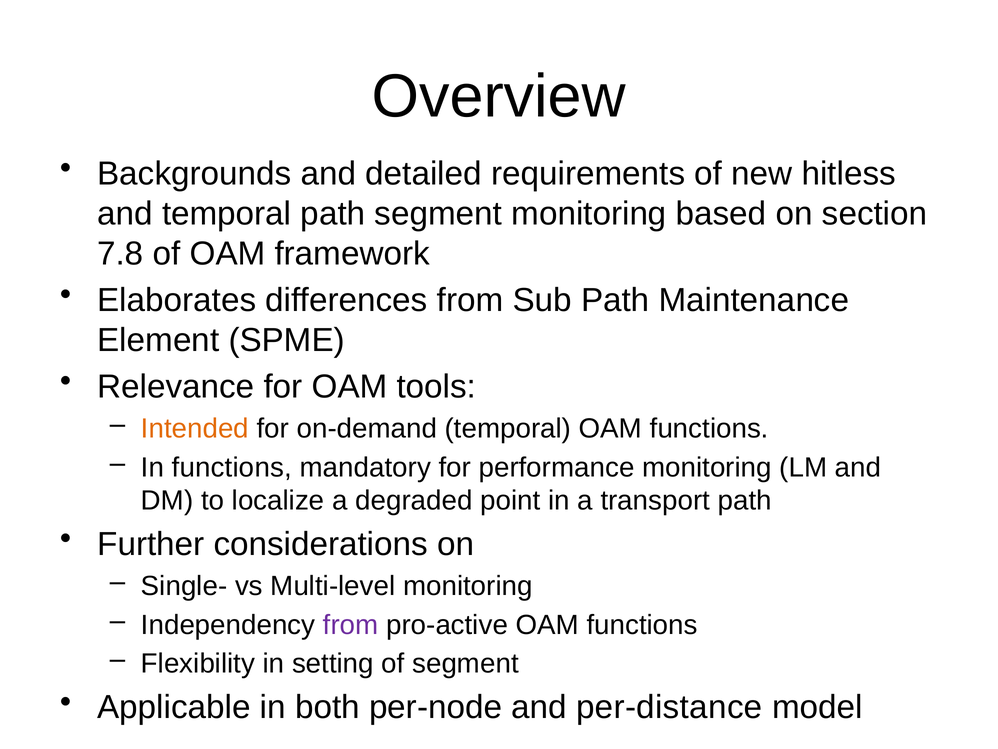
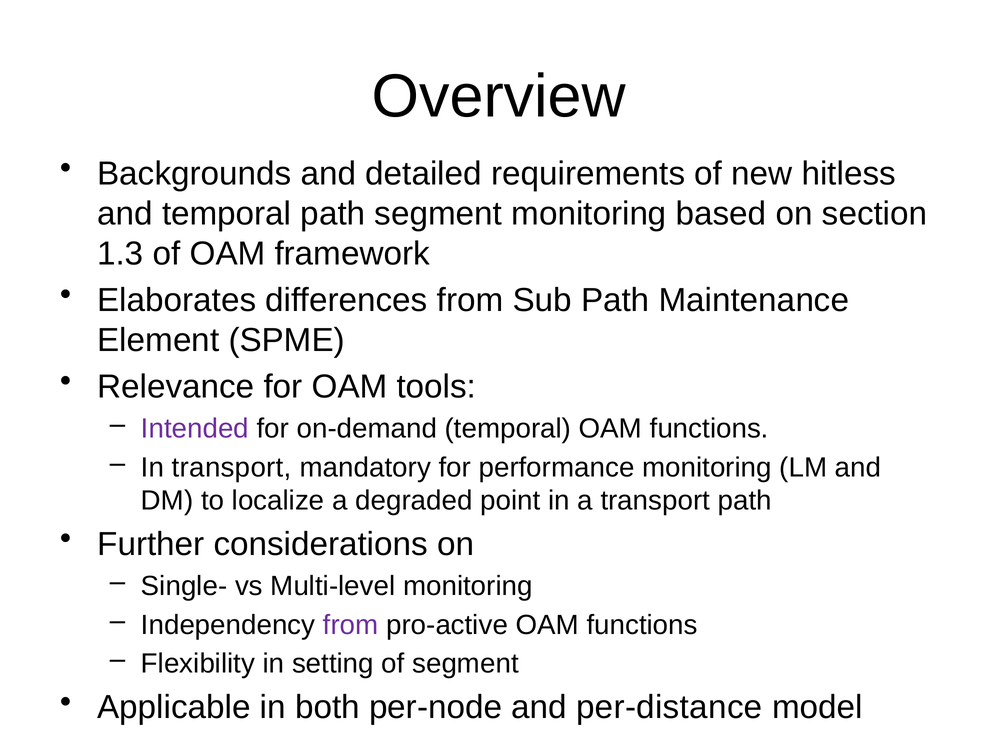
7.8: 7.8 -> 1.3
Intended colour: orange -> purple
In functions: functions -> transport
